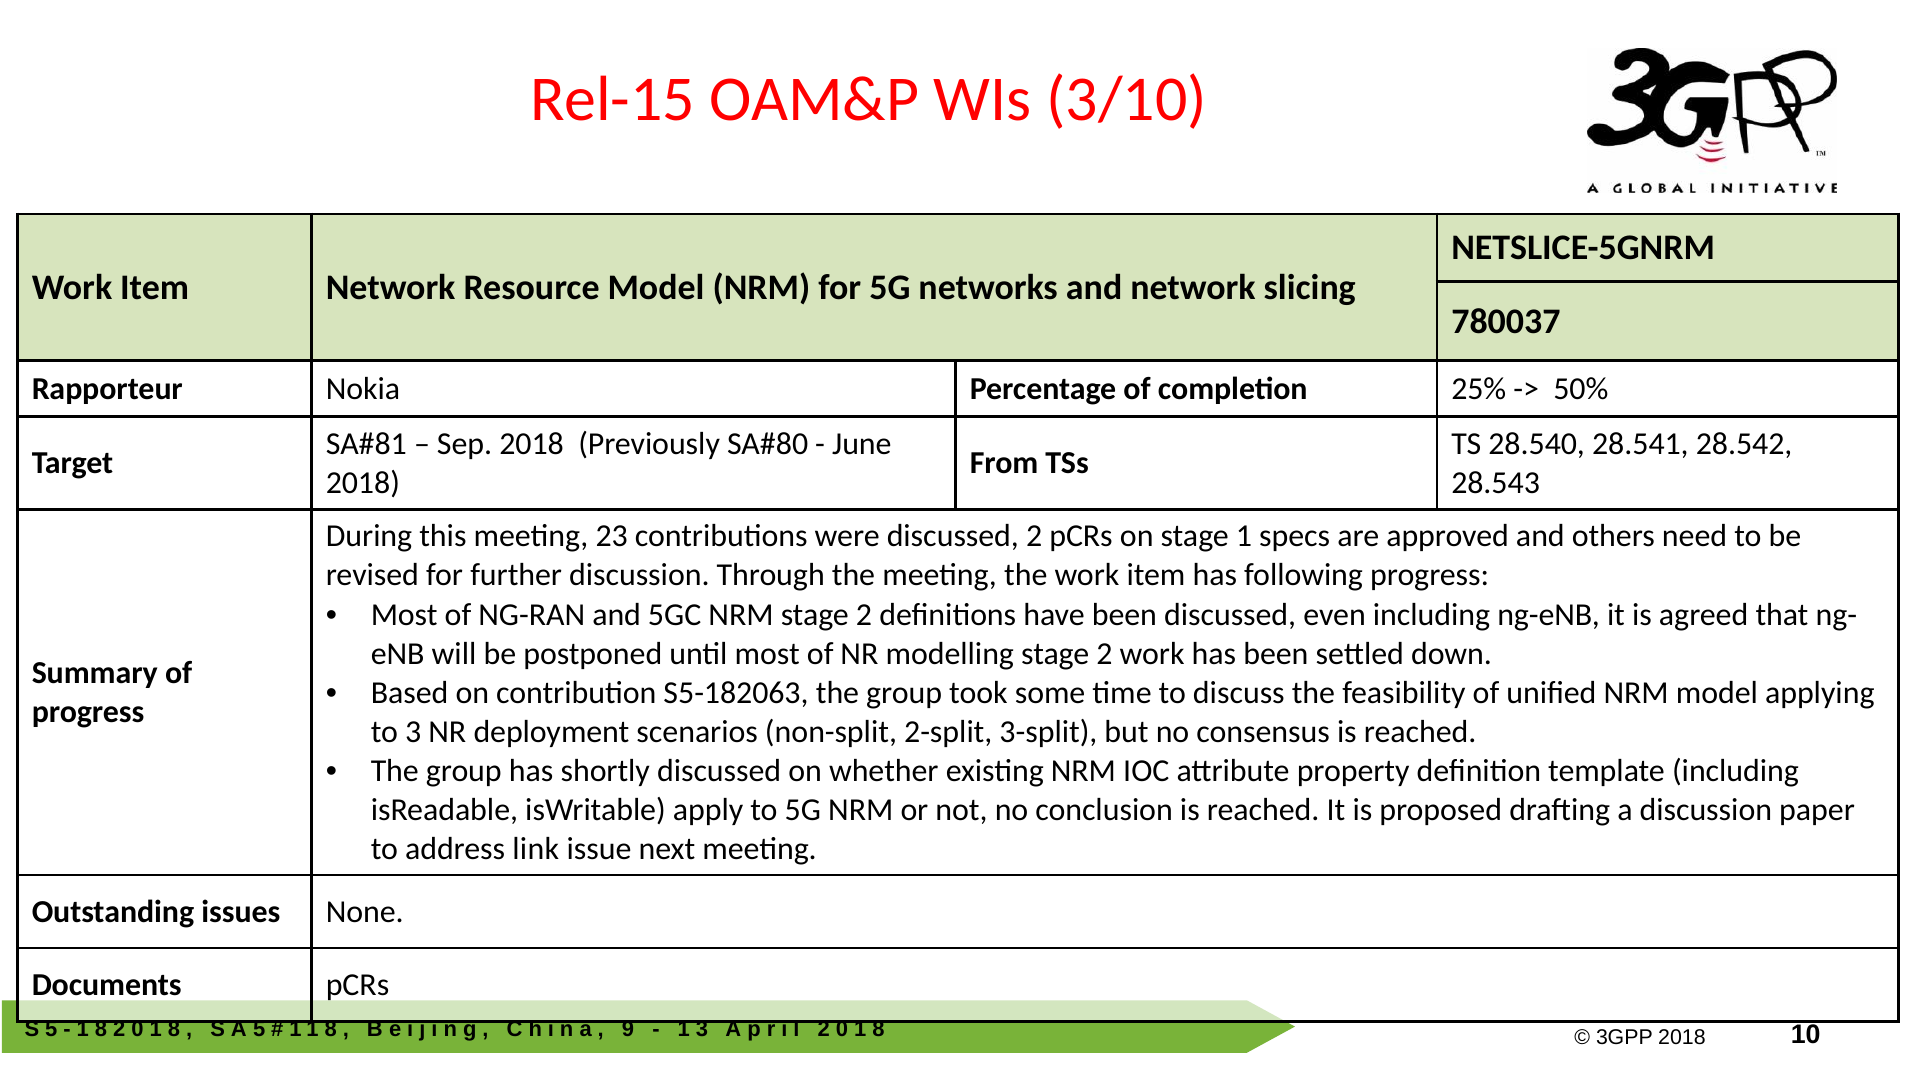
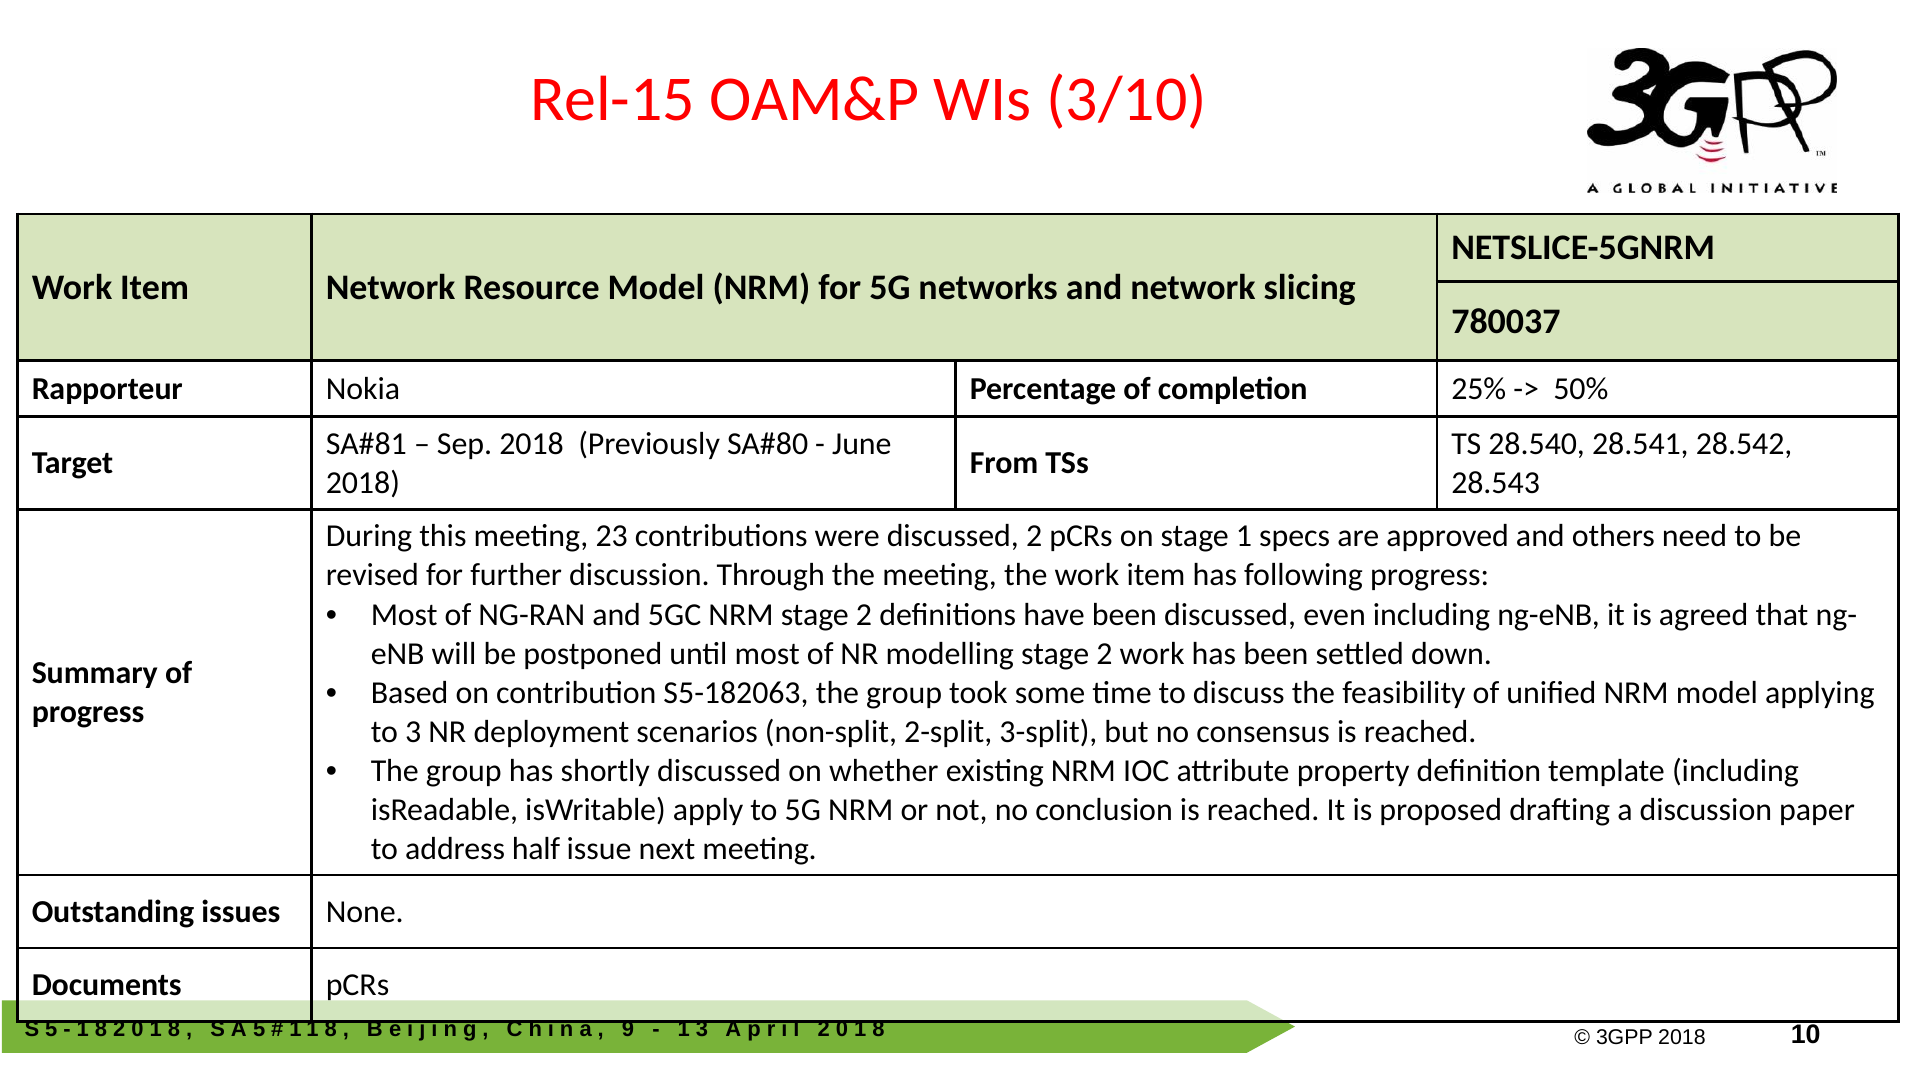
link: link -> half
